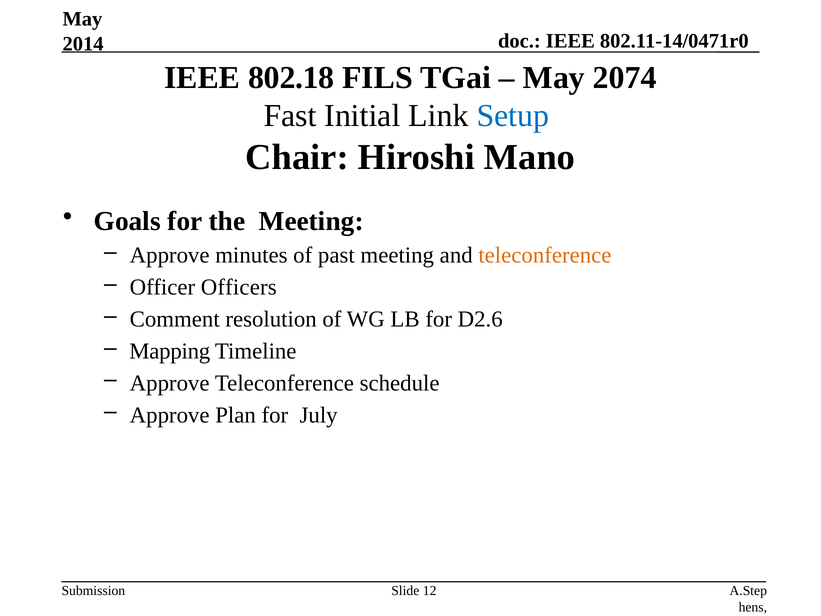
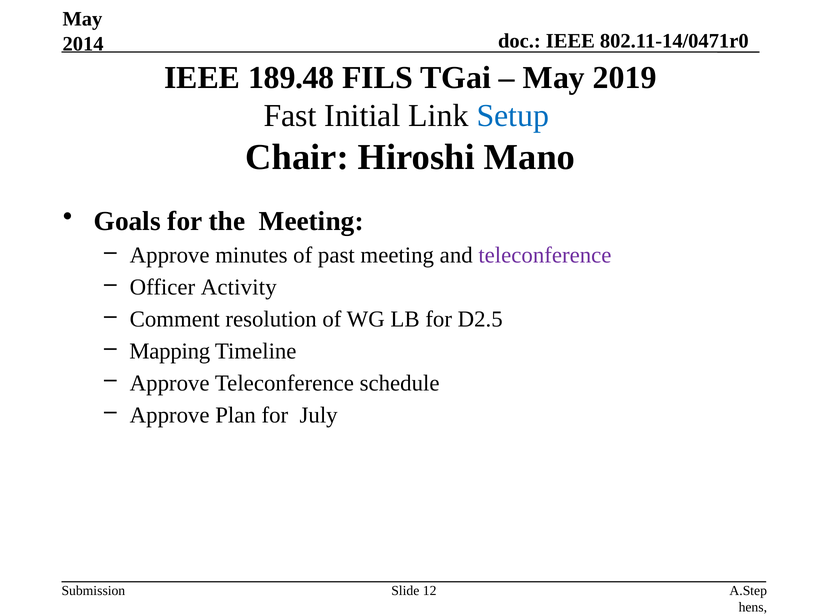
802.18: 802.18 -> 189.48
2074: 2074 -> 2019
teleconference at (545, 255) colour: orange -> purple
Officers: Officers -> Activity
D2.6: D2.6 -> D2.5
